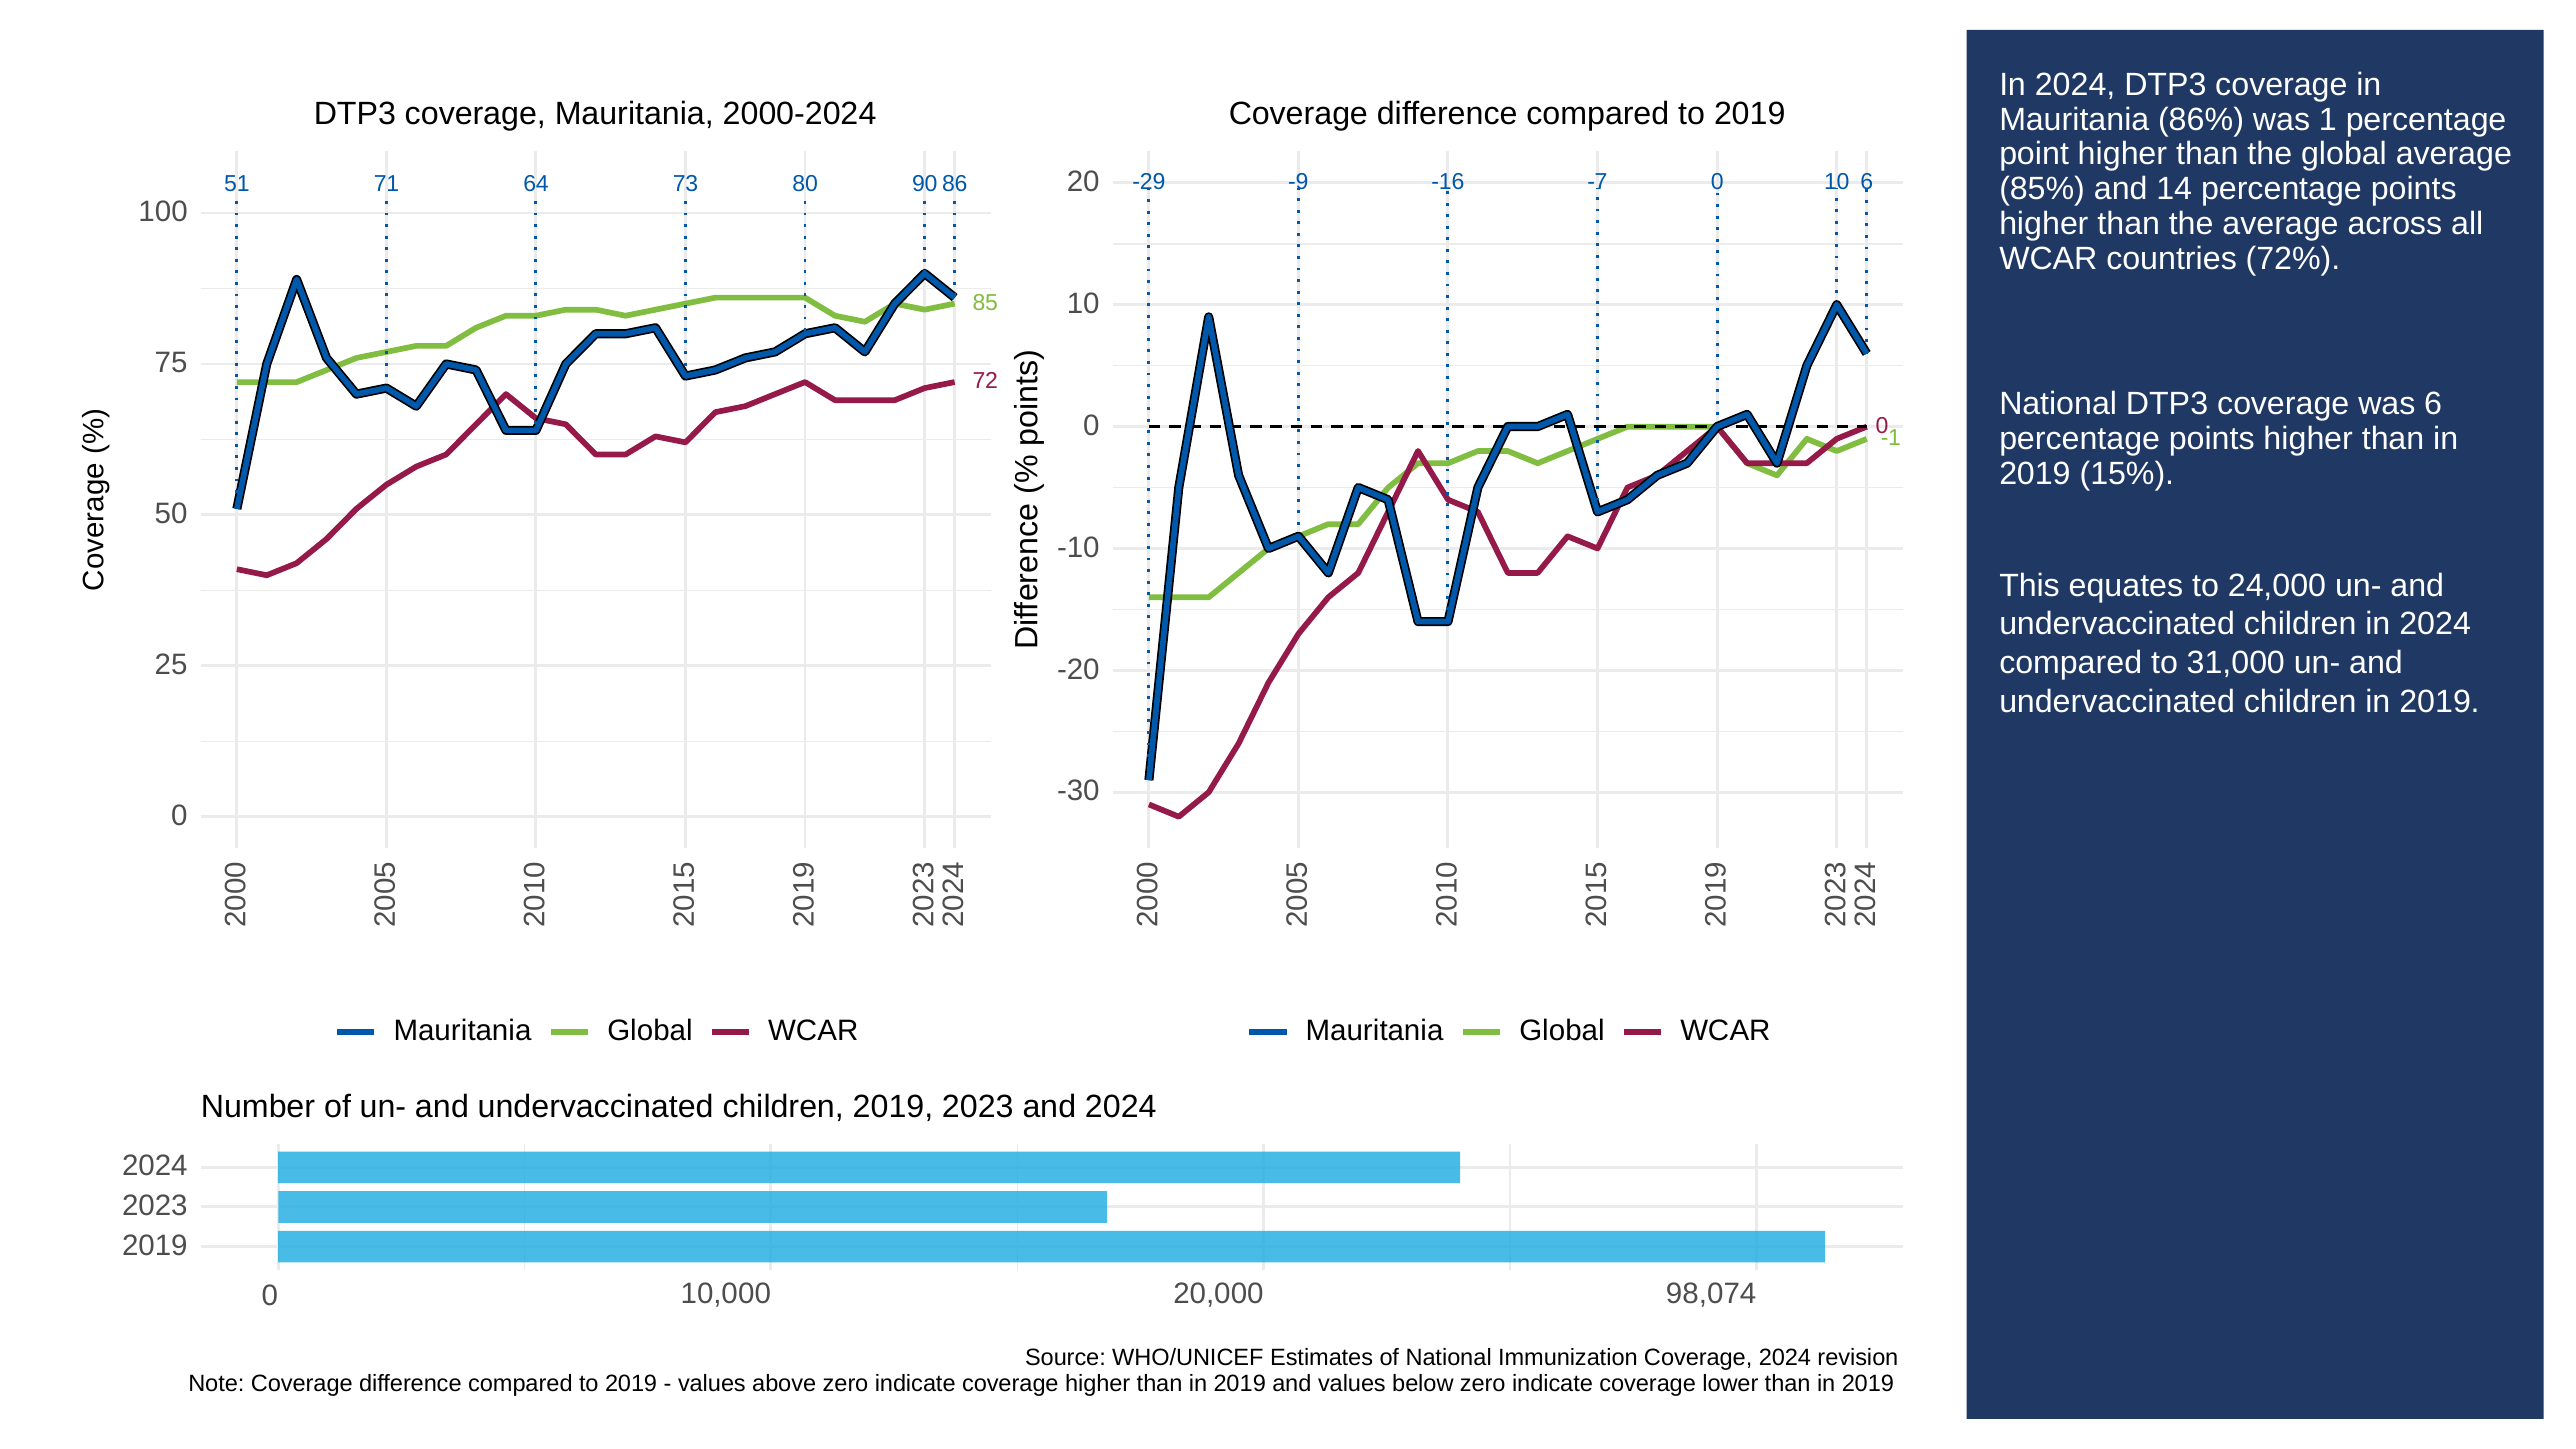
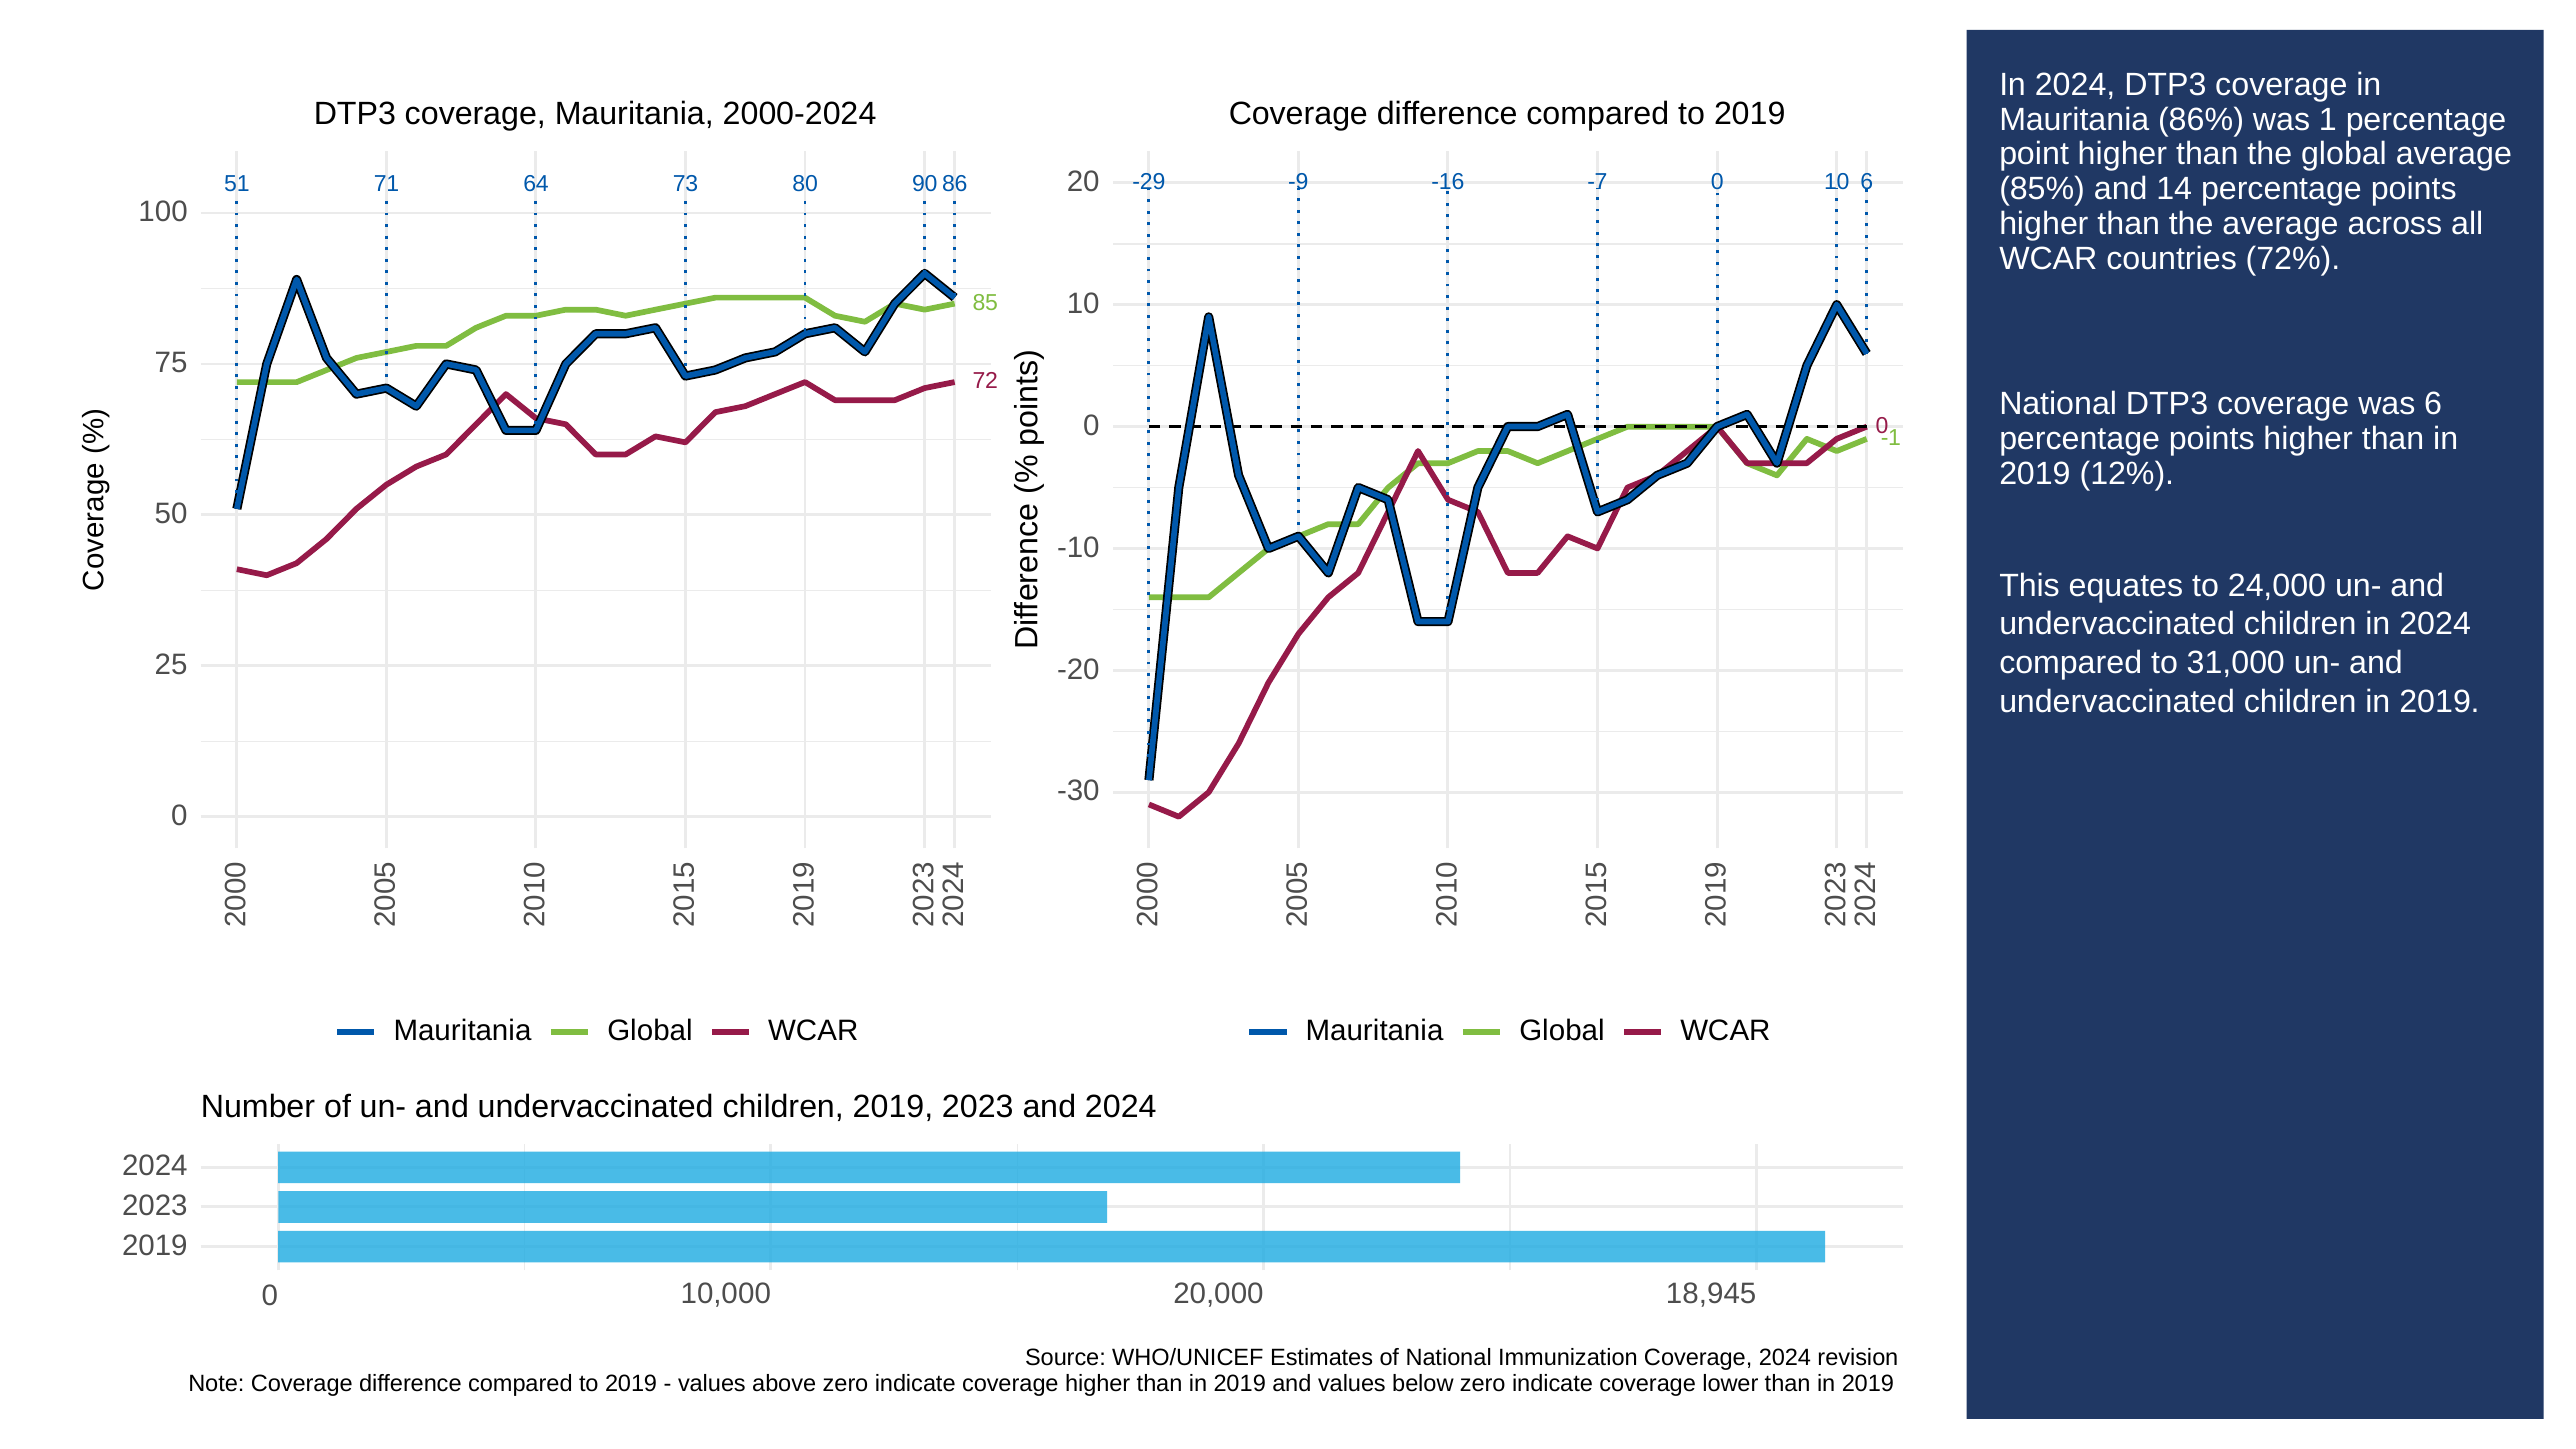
15%: 15% -> 12%
98,074: 98,074 -> 18,945
